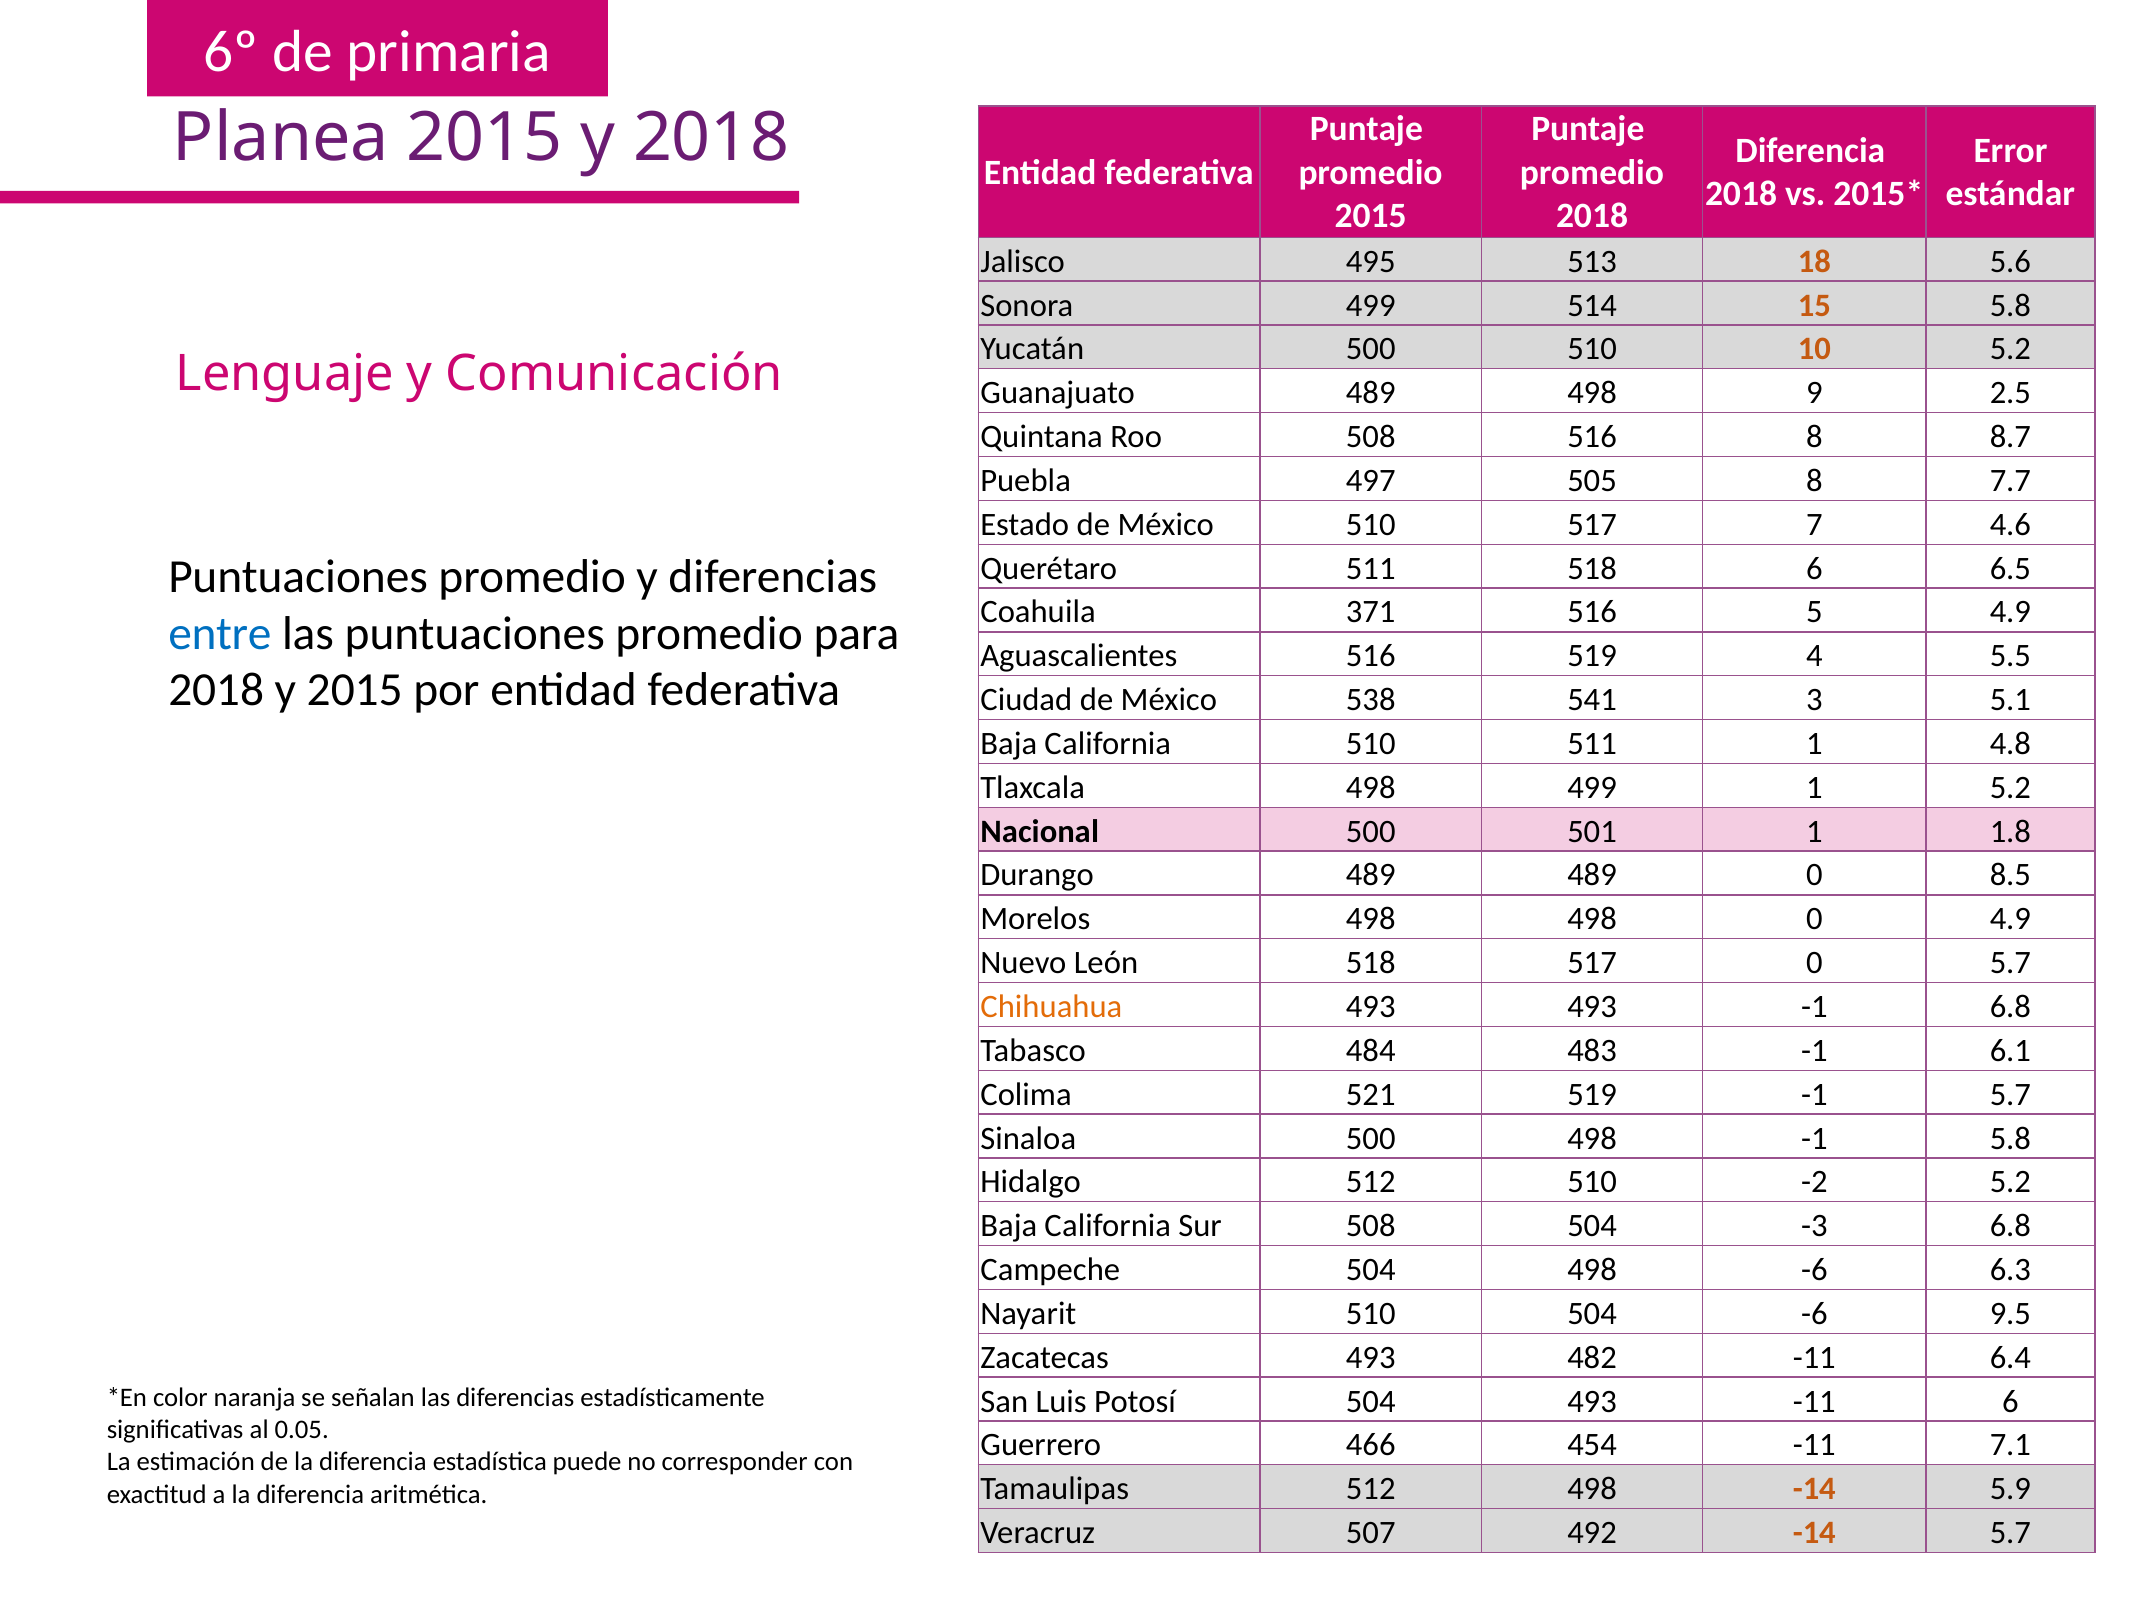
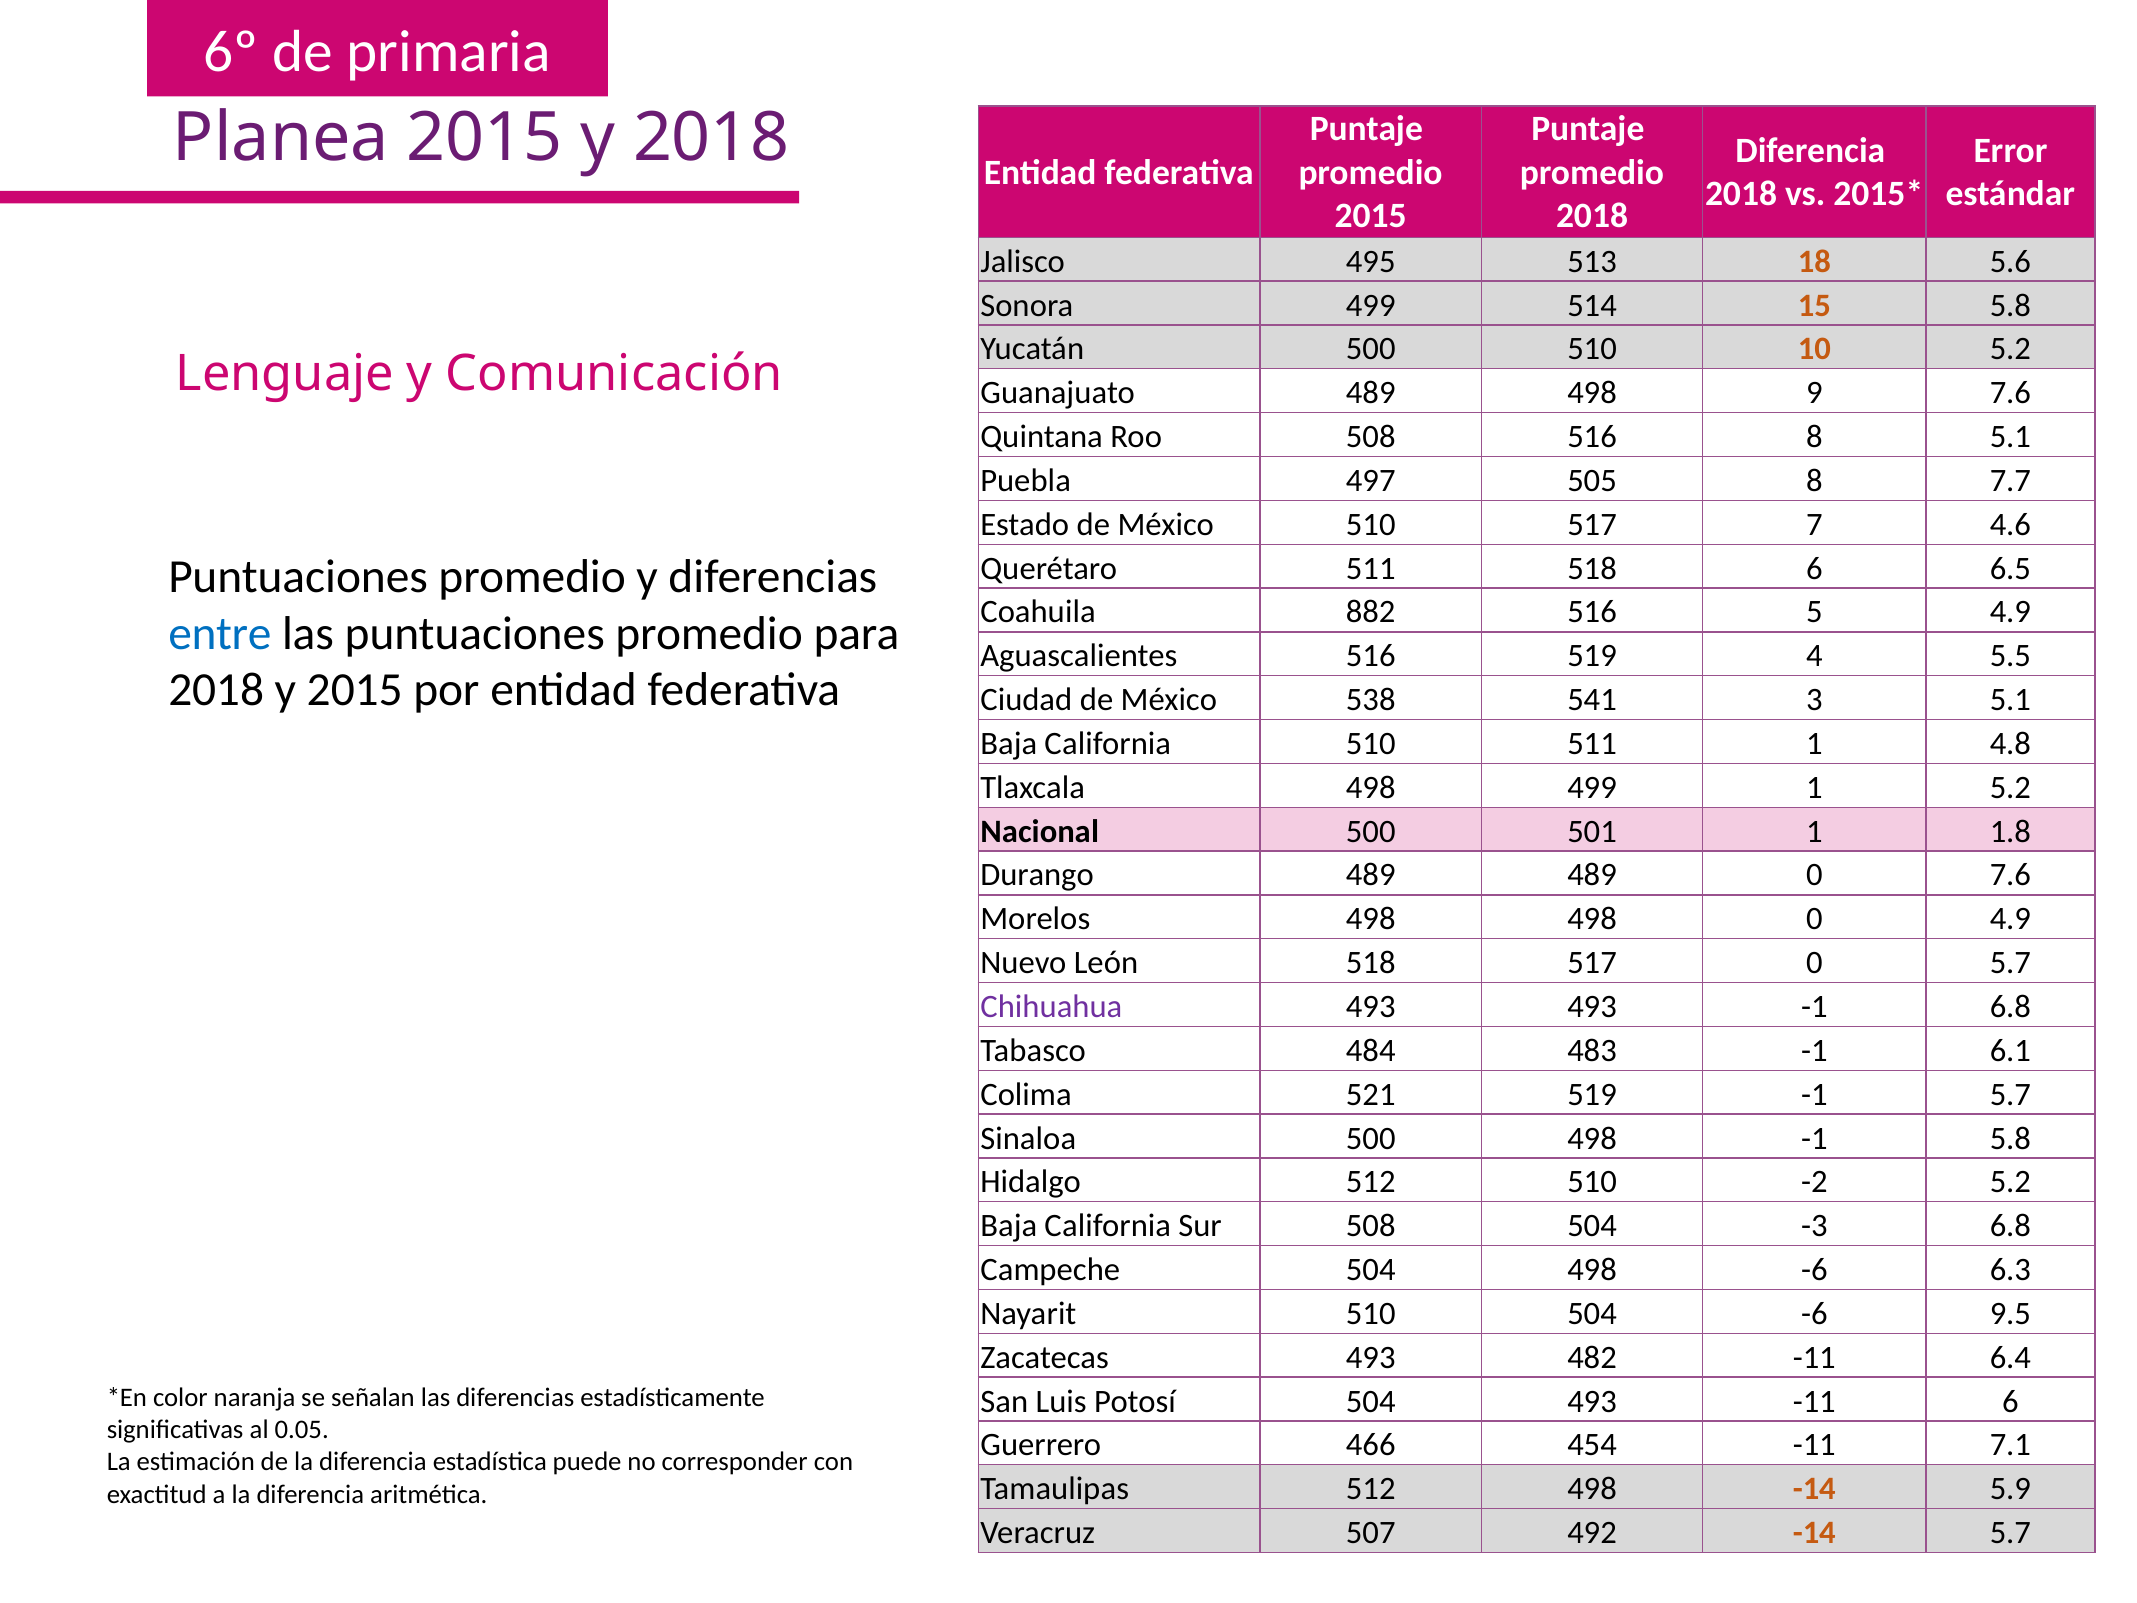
9 2.5: 2.5 -> 7.6
8 8.7: 8.7 -> 5.1
371: 371 -> 882
0 8.5: 8.5 -> 7.6
Chihuahua colour: orange -> purple
